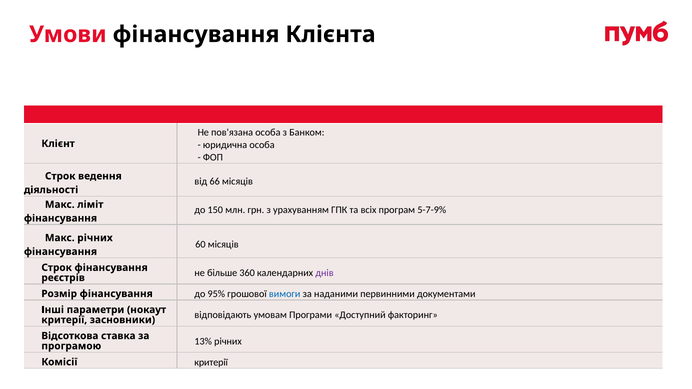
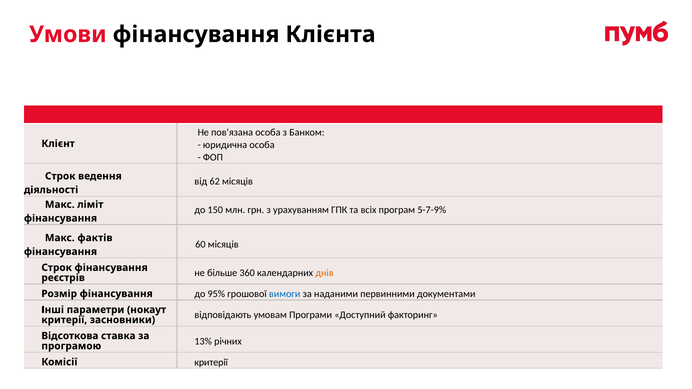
66: 66 -> 62
Макс річних: річних -> фактів
днів colour: purple -> orange
